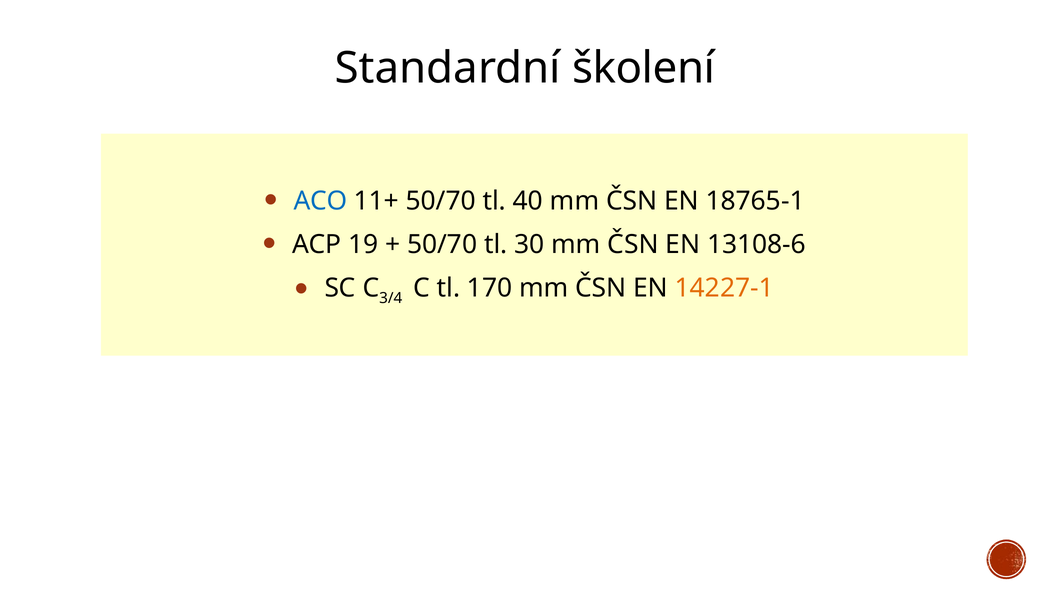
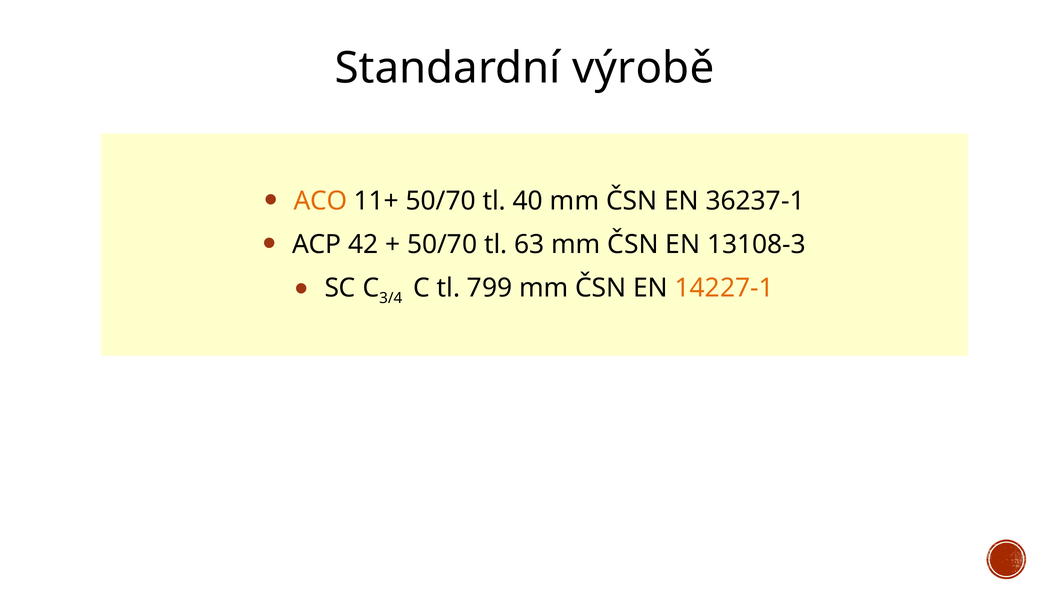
školení: školení -> výrobě
ACO colour: blue -> orange
18765-1: 18765-1 -> 36237-1
19: 19 -> 42
30: 30 -> 63
13108-6: 13108-6 -> 13108-3
170: 170 -> 799
